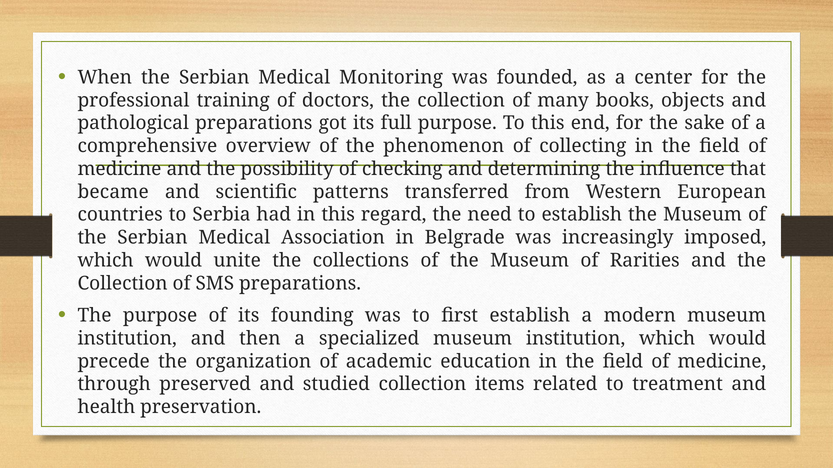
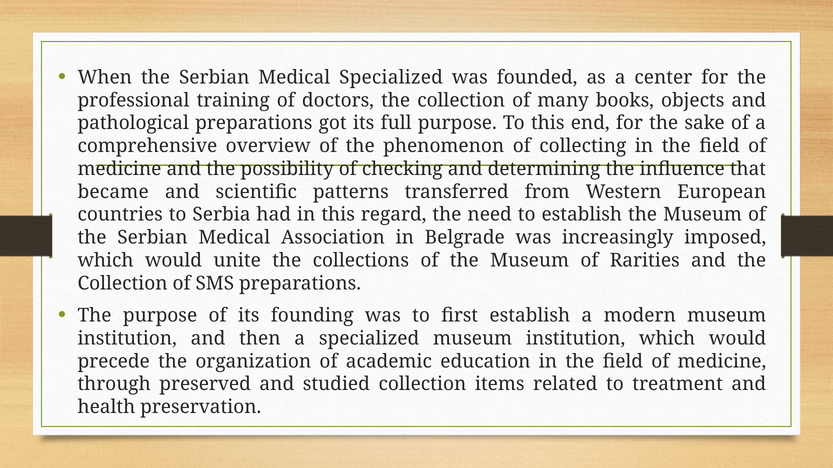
Medical Monitoring: Monitoring -> Specialized
